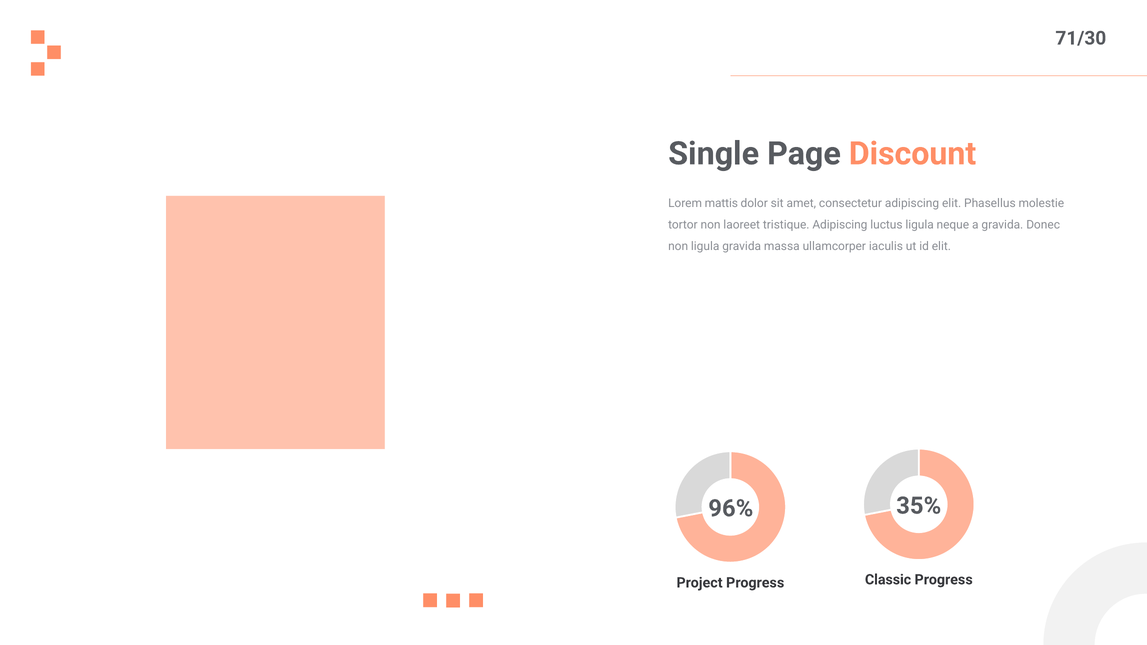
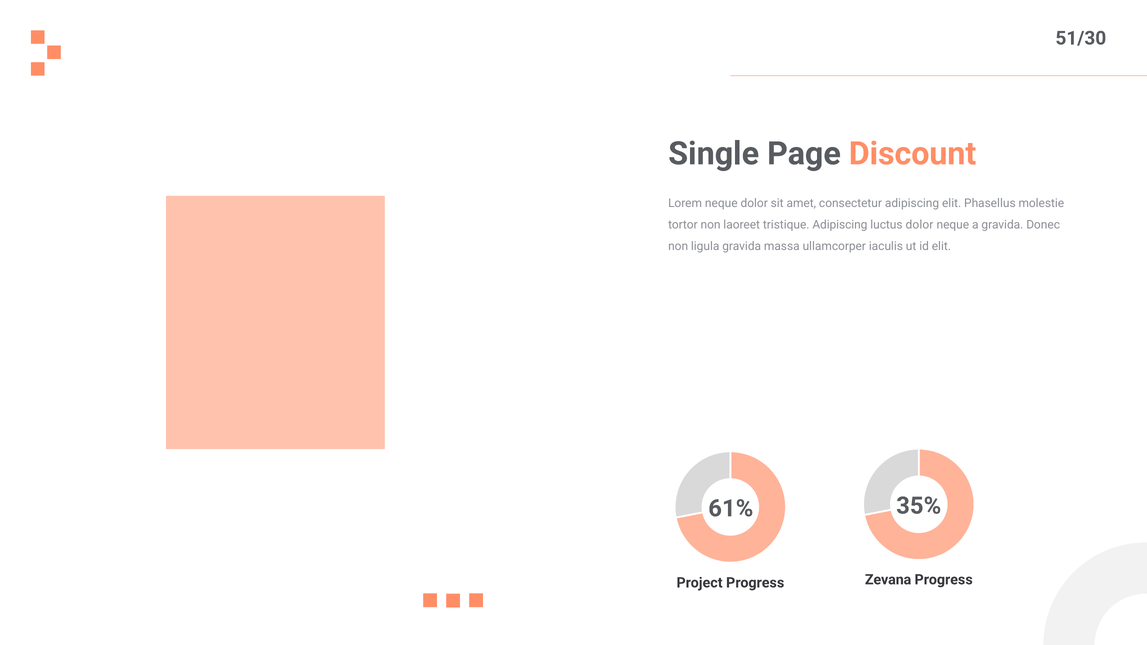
71/30: 71/30 -> 51/30
Lorem mattis: mattis -> neque
luctus ligula: ligula -> dolor
96%: 96% -> 61%
Classic: Classic -> Zevana
